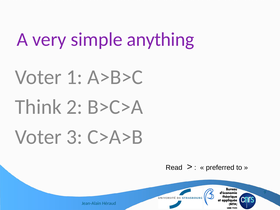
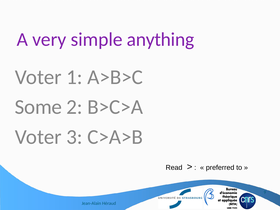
Think: Think -> Some
